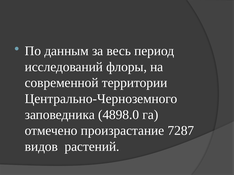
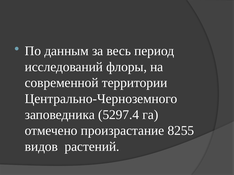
4898.0: 4898.0 -> 5297.4
7287: 7287 -> 8255
